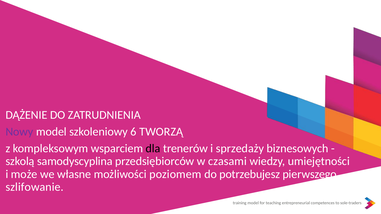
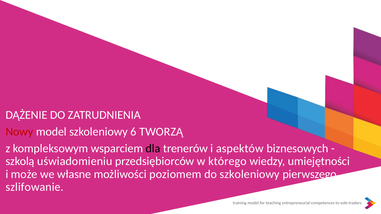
Nowy colour: purple -> red
sprzedaży: sprzedaży -> aspektów
samodyscyplina: samodyscyplina -> uświadomieniu
czasami: czasami -> którego
do potrzebujesz: potrzebujesz -> szkoleniowy
